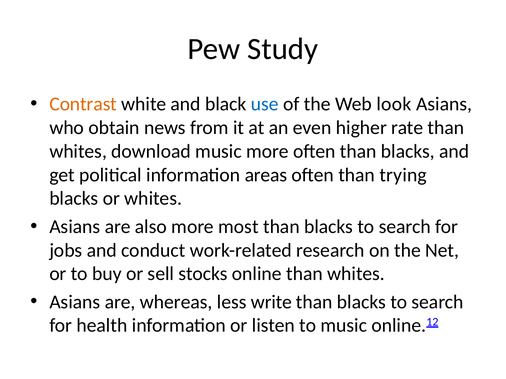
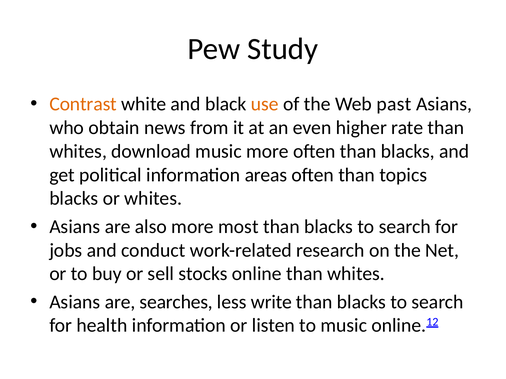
use colour: blue -> orange
look: look -> past
trying: trying -> topics
whereas: whereas -> searches
